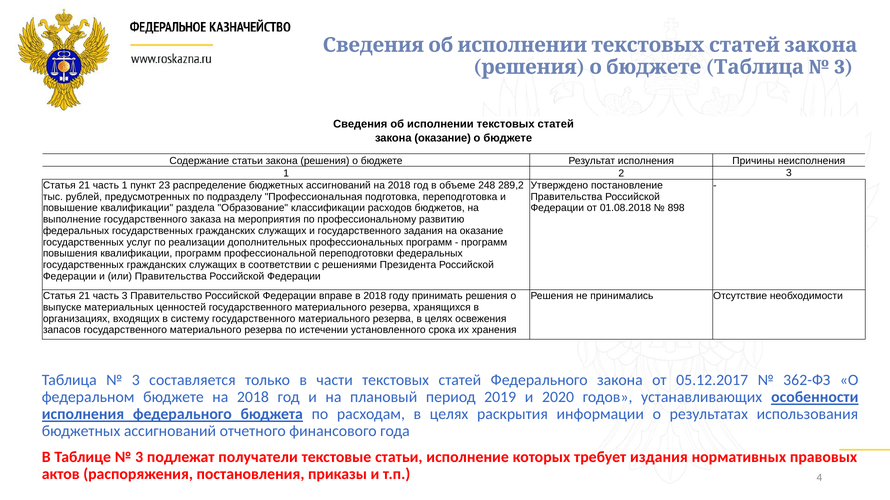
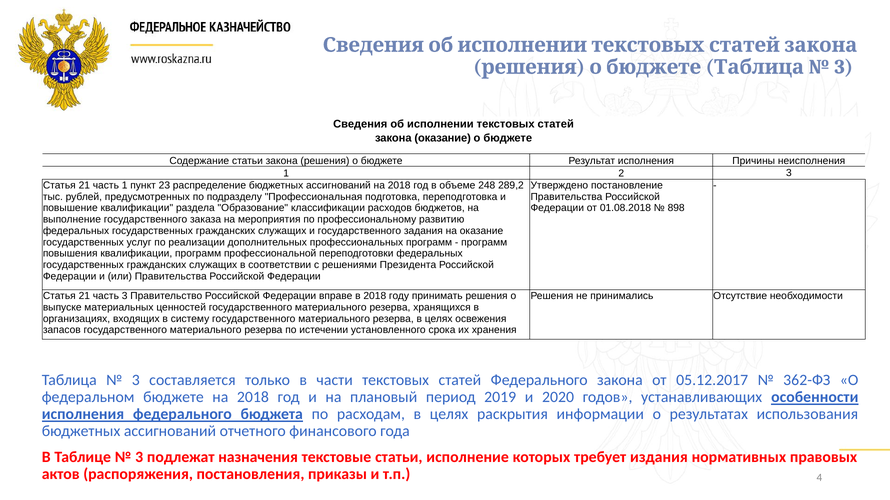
получатели: получатели -> назначения
